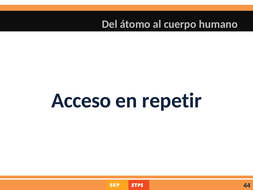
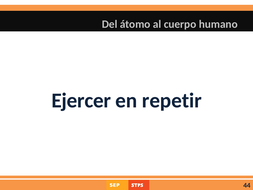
Acceso: Acceso -> Ejercer
